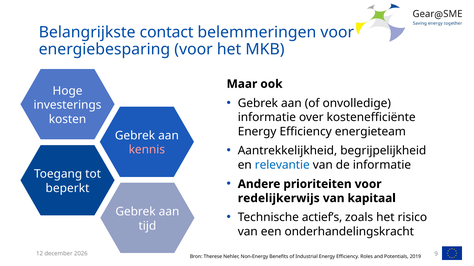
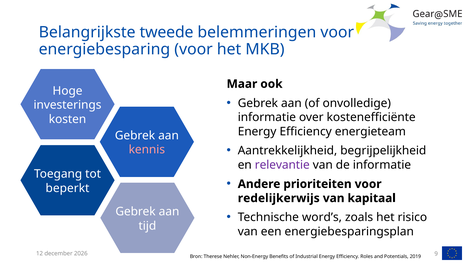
contact: contact -> tweede
relevantie colour: blue -> purple
actief’s: actief’s -> word’s
onderhandelingskracht: onderhandelingskracht -> energiebesparingsplan
